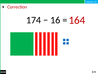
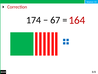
16: 16 -> 67
